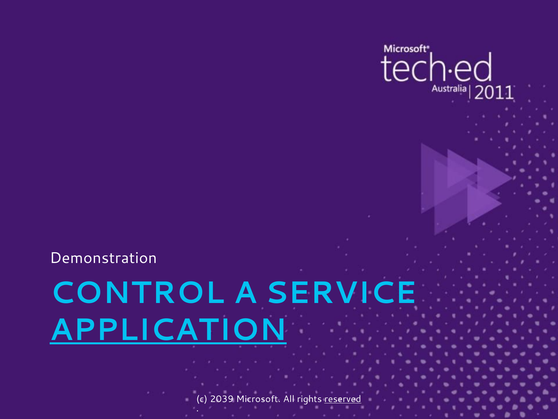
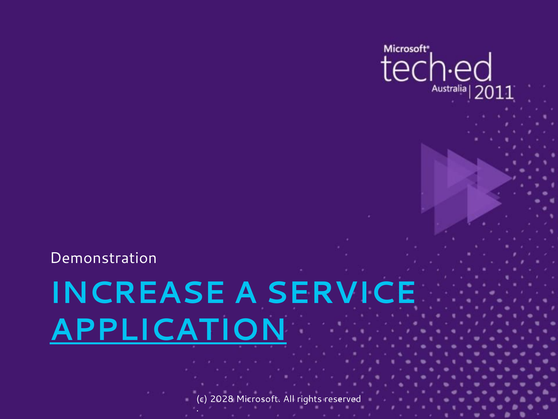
CONTROL: CONTROL -> INCREASE
2039: 2039 -> 2028
reserved underline: present -> none
